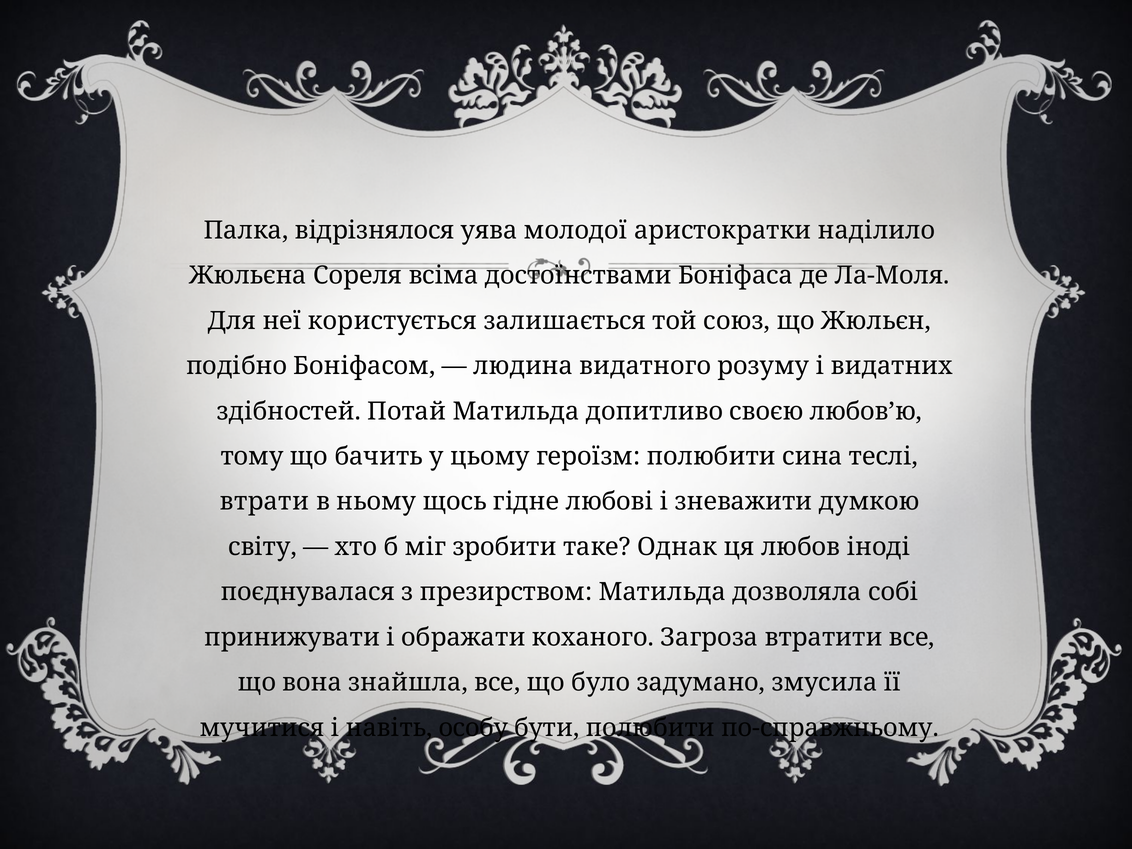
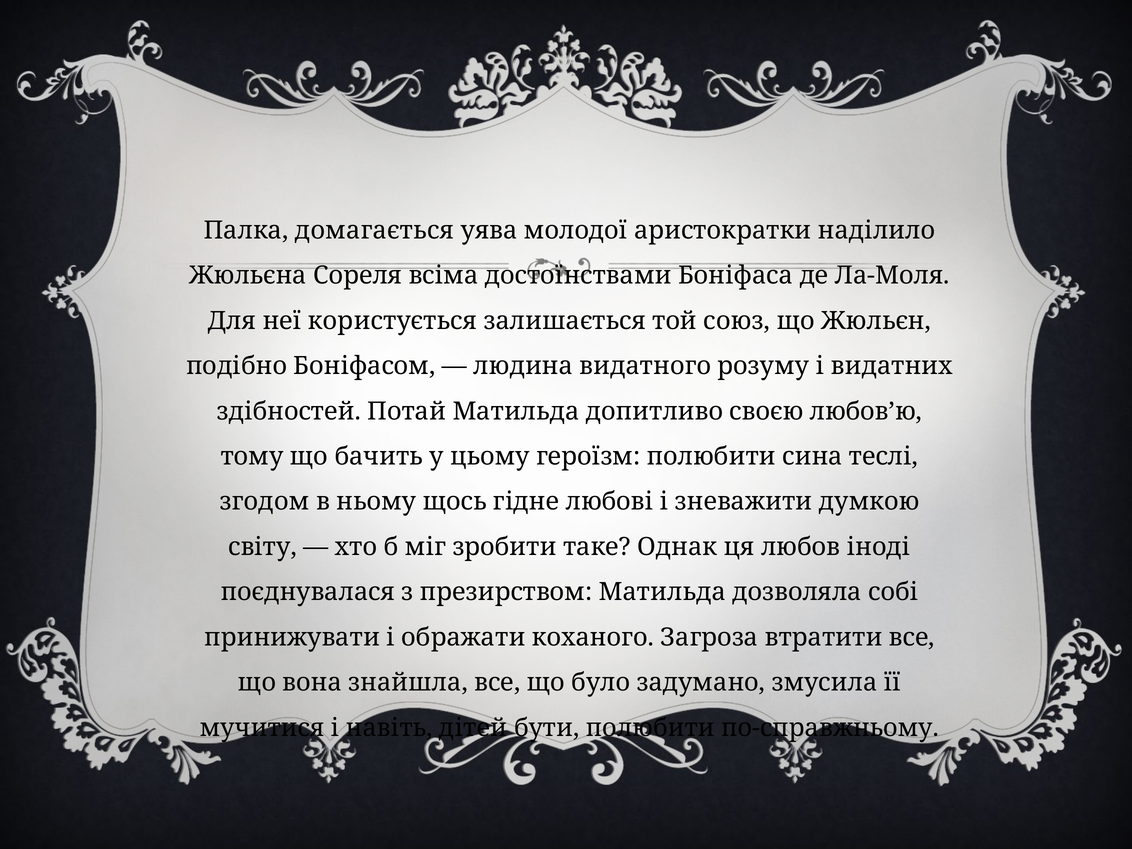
відрізнялося: відрізнялося -> домагається
втрати: втрати -> згодом
особу: особу -> дітей
